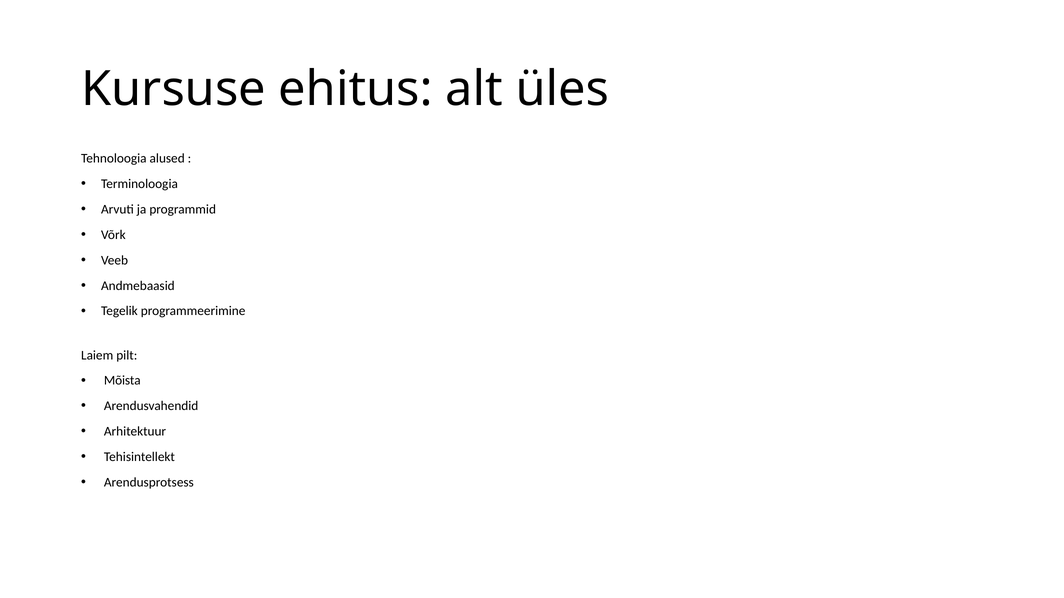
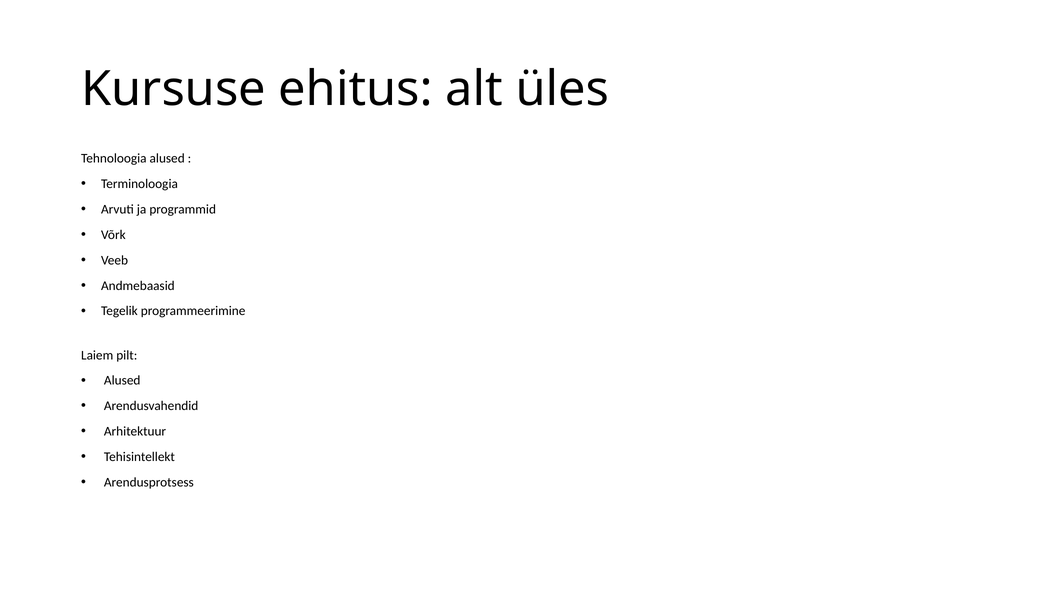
Mõista at (122, 381): Mõista -> Alused
